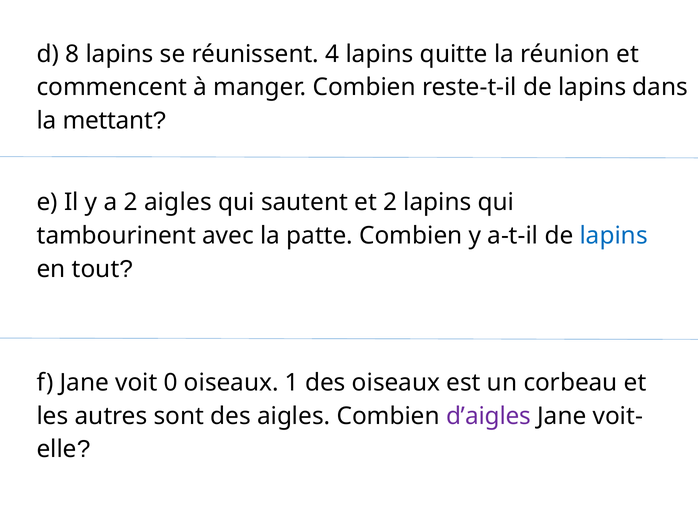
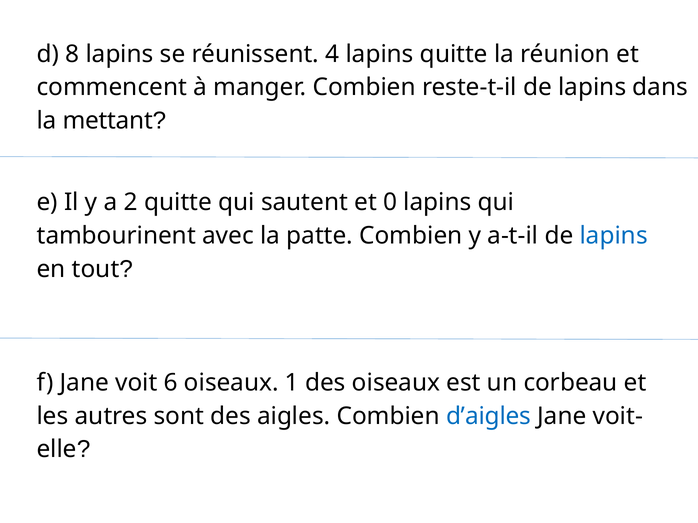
2 aigles: aigles -> quitte
et 2: 2 -> 0
0: 0 -> 6
d’aigles colour: purple -> blue
